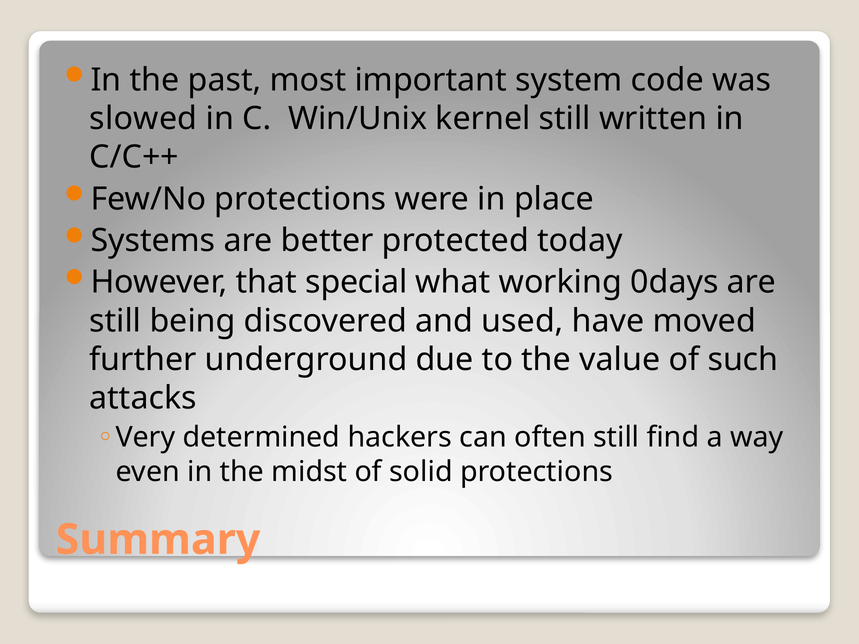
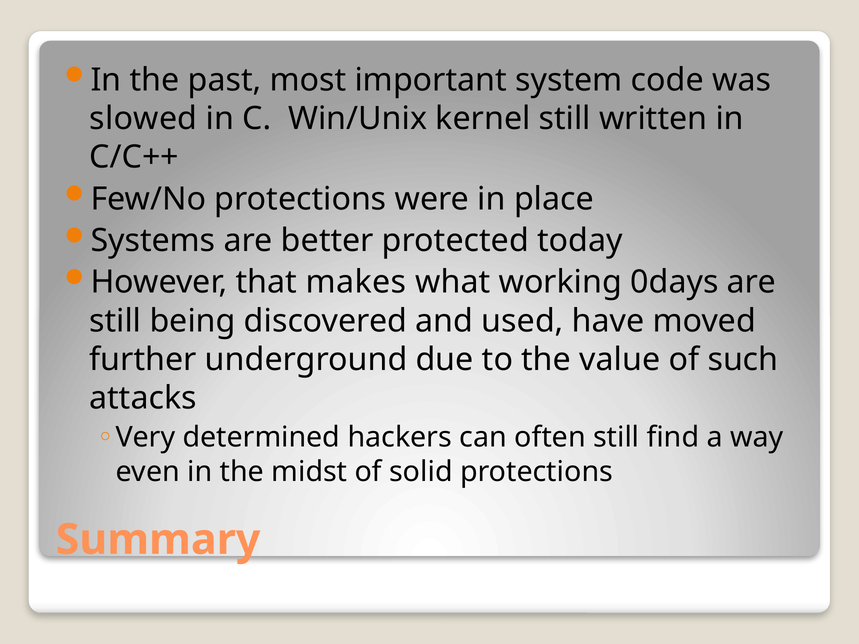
special: special -> makes
